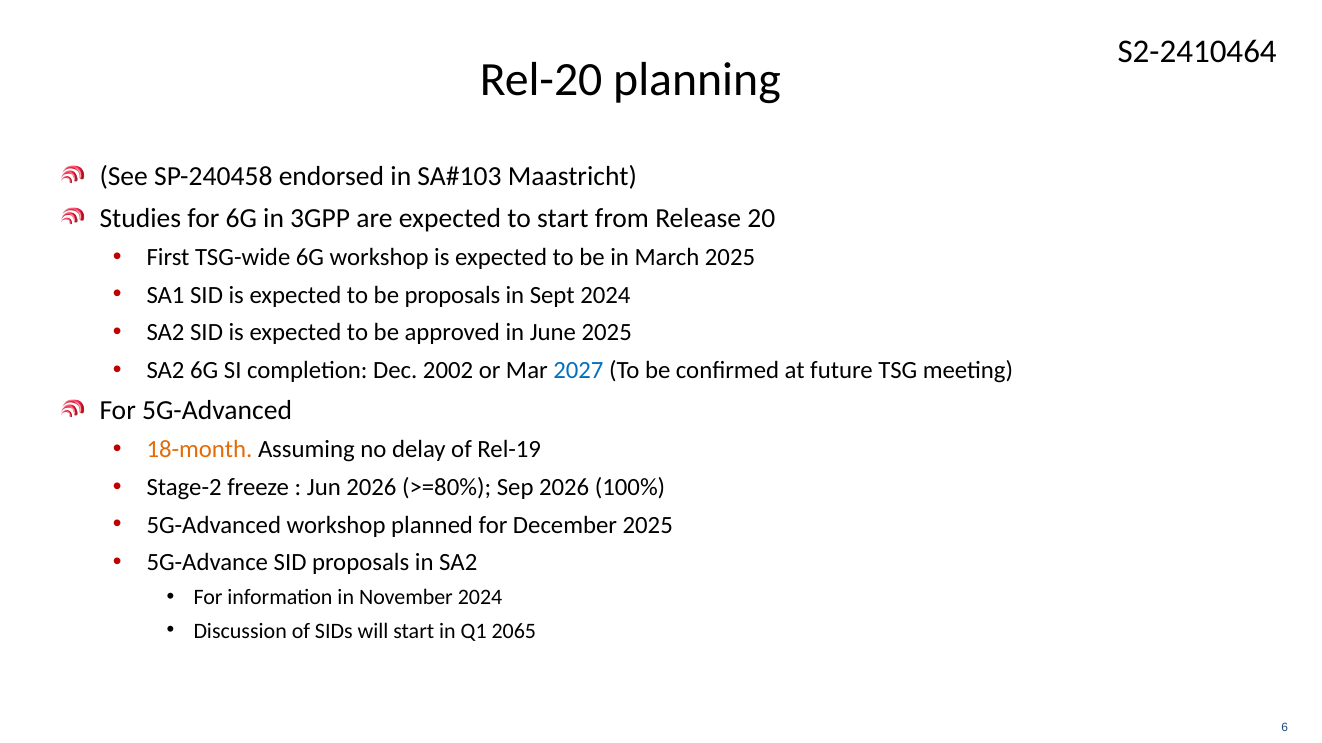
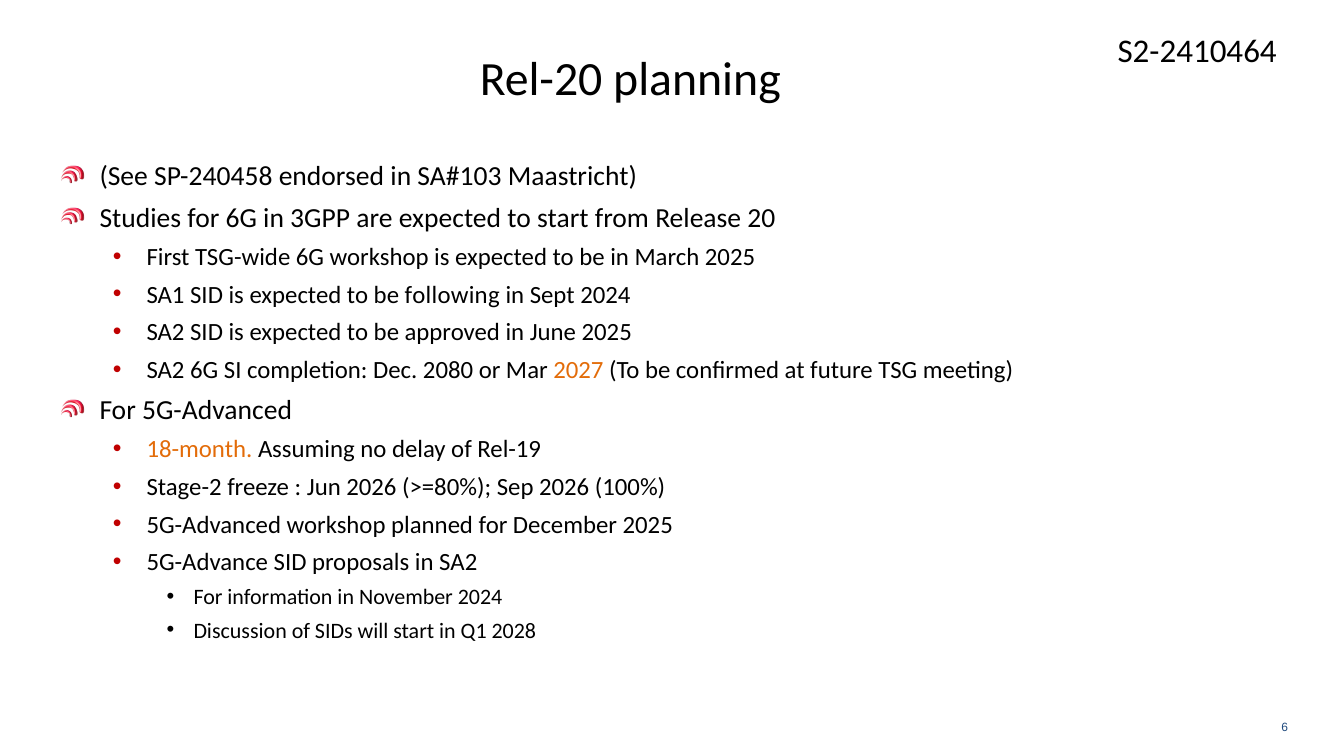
be proposals: proposals -> following
2002: 2002 -> 2080
2027 colour: blue -> orange
2065: 2065 -> 2028
